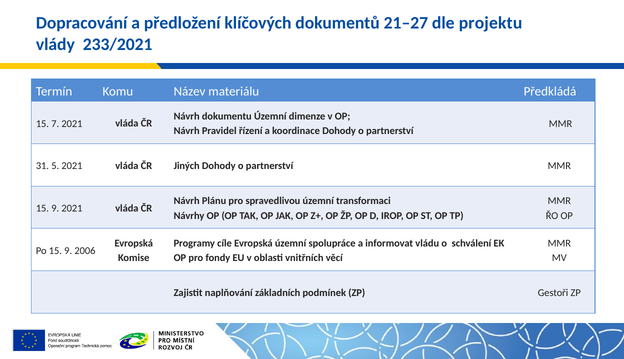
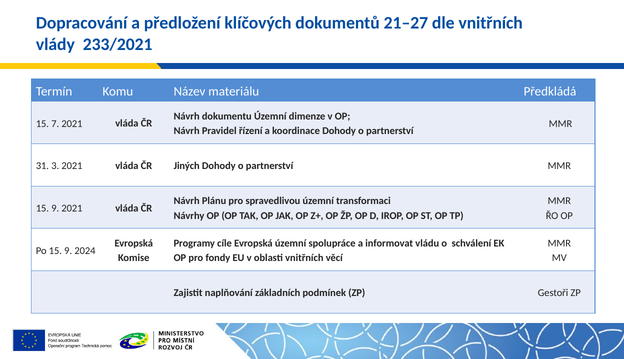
dle projektu: projektu -> vnitřních
5: 5 -> 3
2006: 2006 -> 2024
